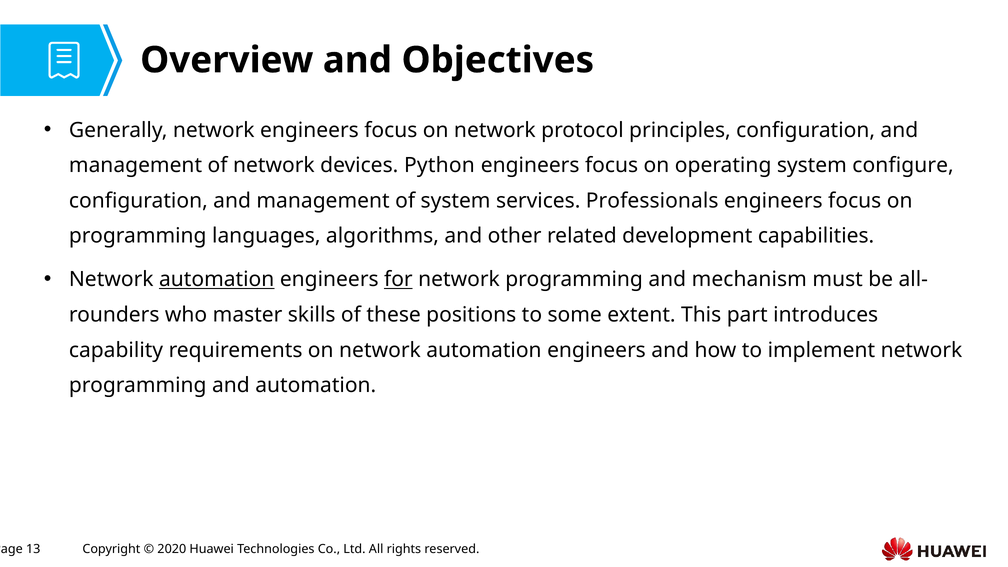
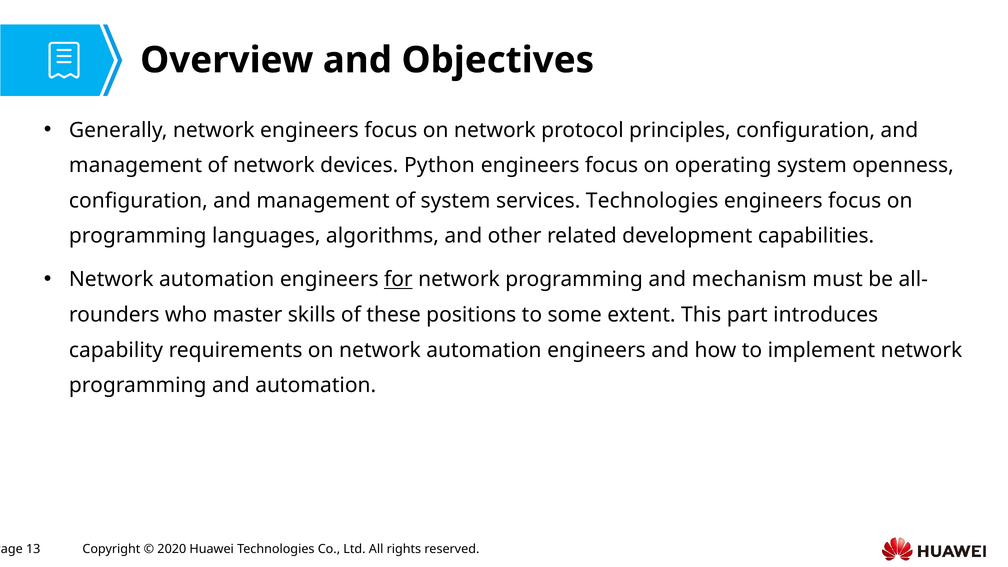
configure: configure -> openness
services Professionals: Professionals -> Technologies
automation at (217, 280) underline: present -> none
